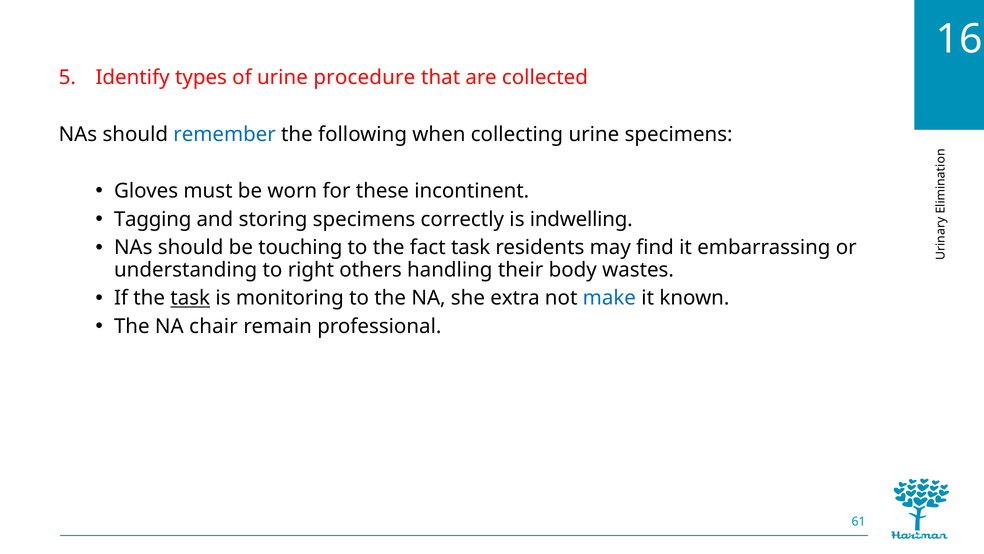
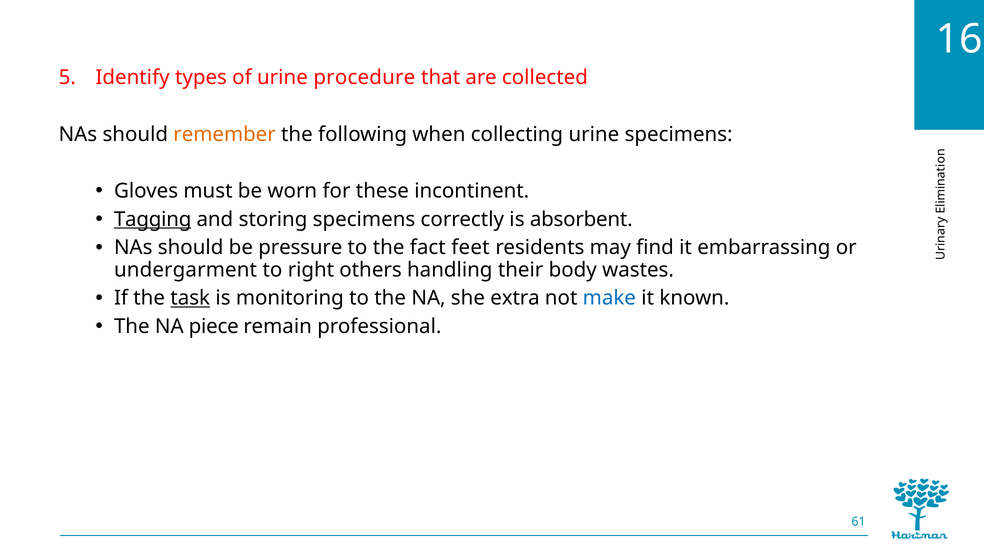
remember colour: blue -> orange
Tagging underline: none -> present
indwelling: indwelling -> absorbent
touching: touching -> pressure
fact task: task -> feet
understanding: understanding -> undergarment
chair: chair -> piece
